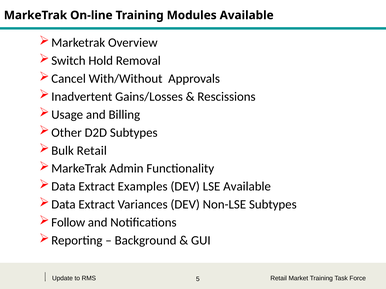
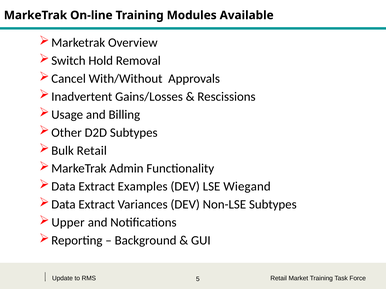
LSE Available: Available -> Wiegand
Follow: Follow -> Upper
